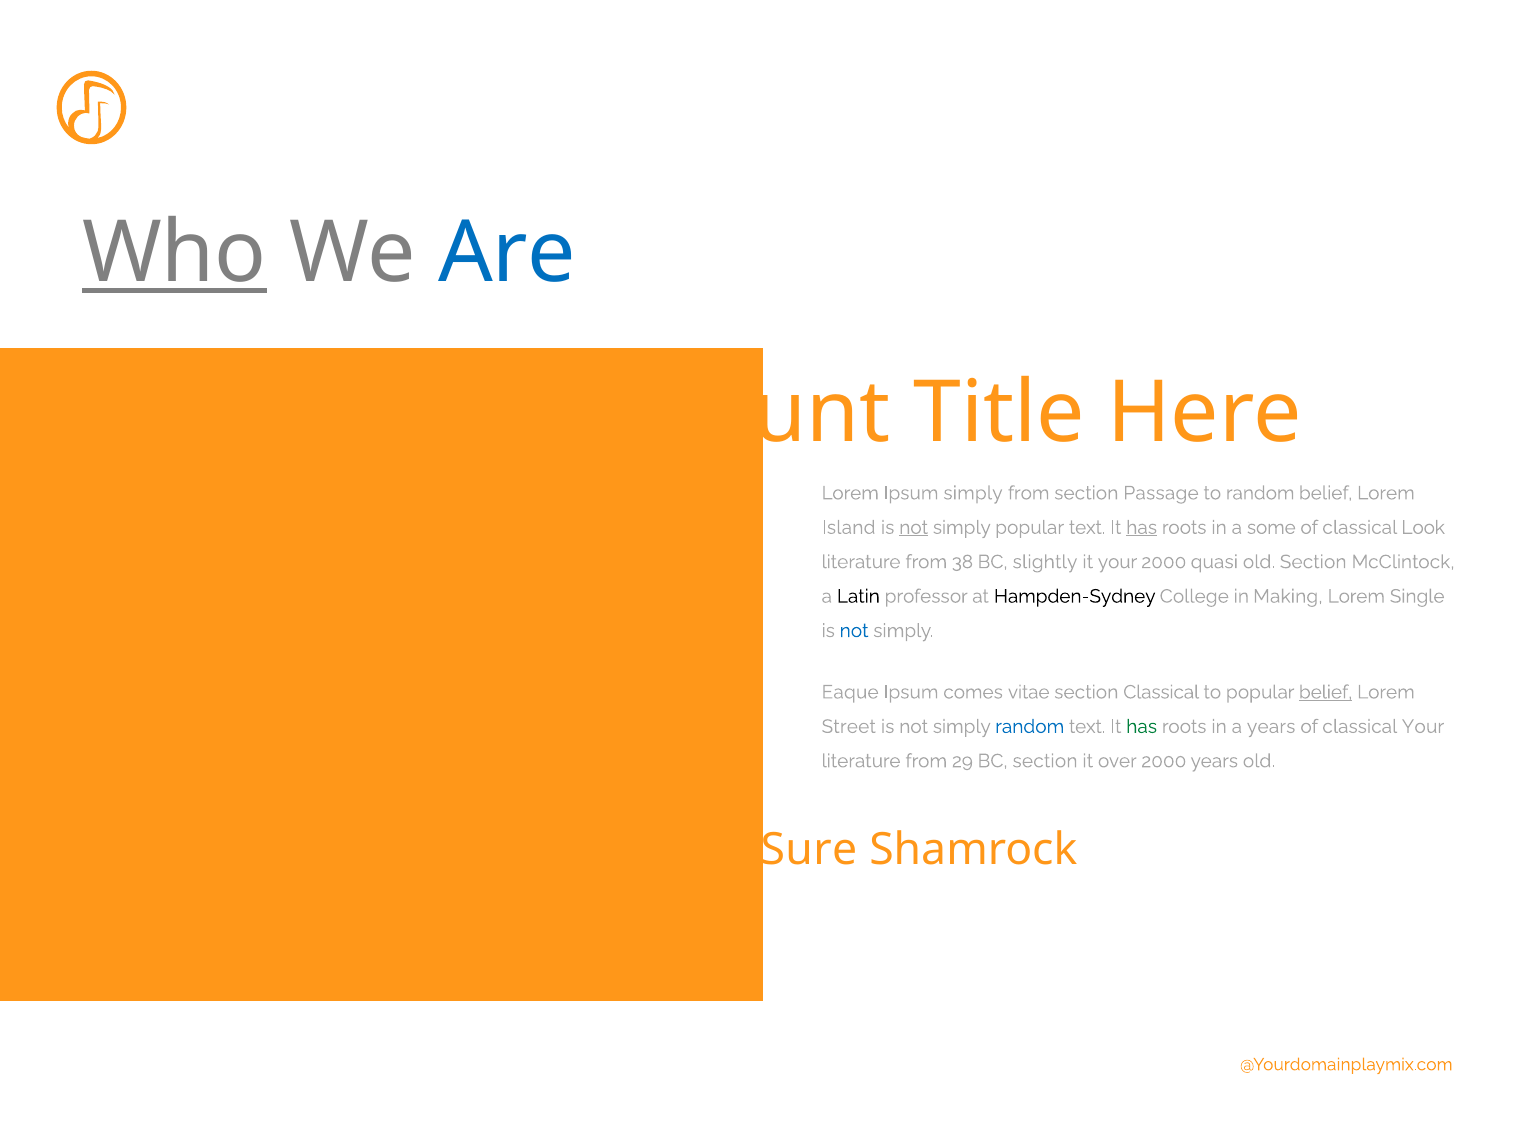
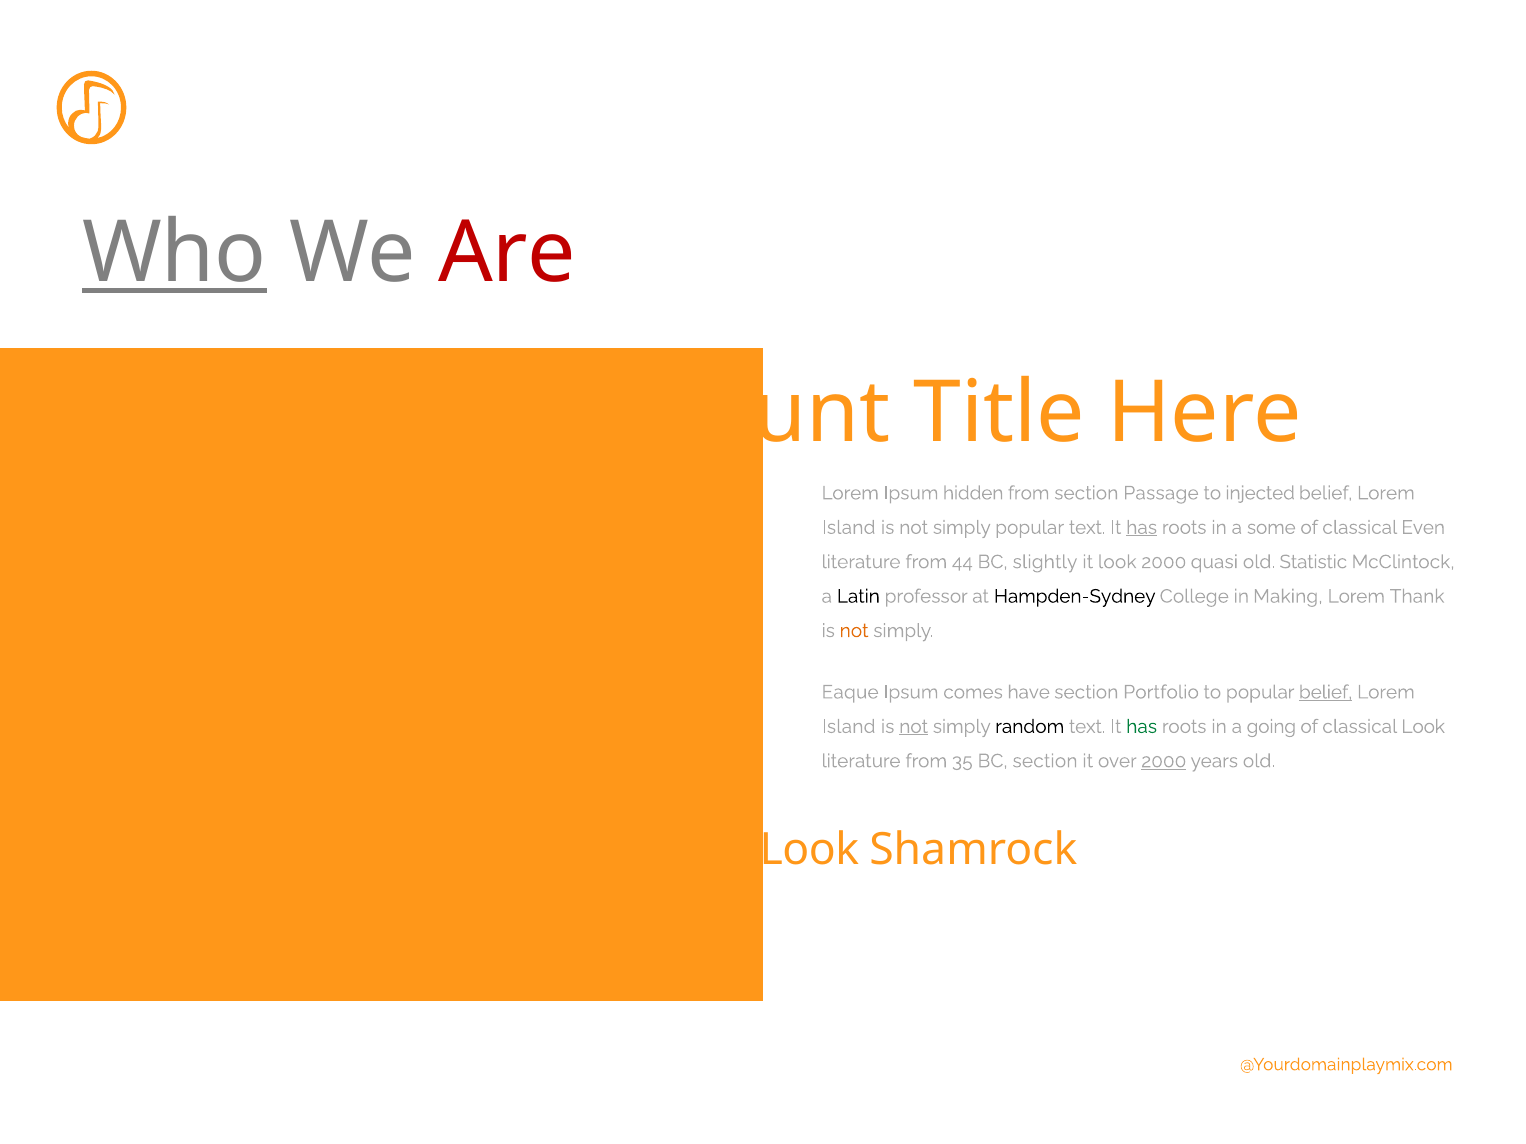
Are colour: blue -> red
Ipsum simply: simply -> hidden
to random: random -> injected
not at (914, 528) underline: present -> none
Look: Look -> Even
38: 38 -> 44
it your: your -> look
old Section: Section -> Statistic
Single: Single -> Thank
not at (854, 631) colour: blue -> orange
vitae: vitae -> have
section Classical: Classical -> Portfolio
Street at (849, 727): Street -> Island
not at (914, 727) underline: none -> present
random at (1030, 727) colour: blue -> black
a years: years -> going
classical Your: Your -> Look
29: 29 -> 35
2000 at (1164, 761) underline: none -> present
Sure at (809, 850): Sure -> Look
